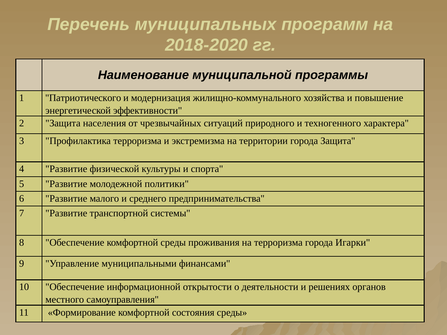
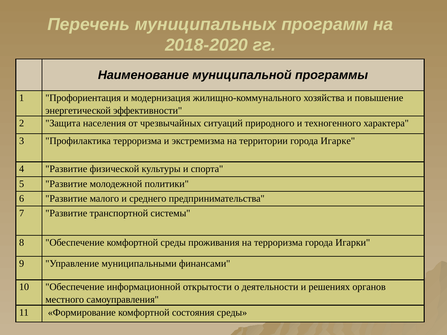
Патриотического: Патриотического -> Профориентация
города Защита: Защита -> Игарке
